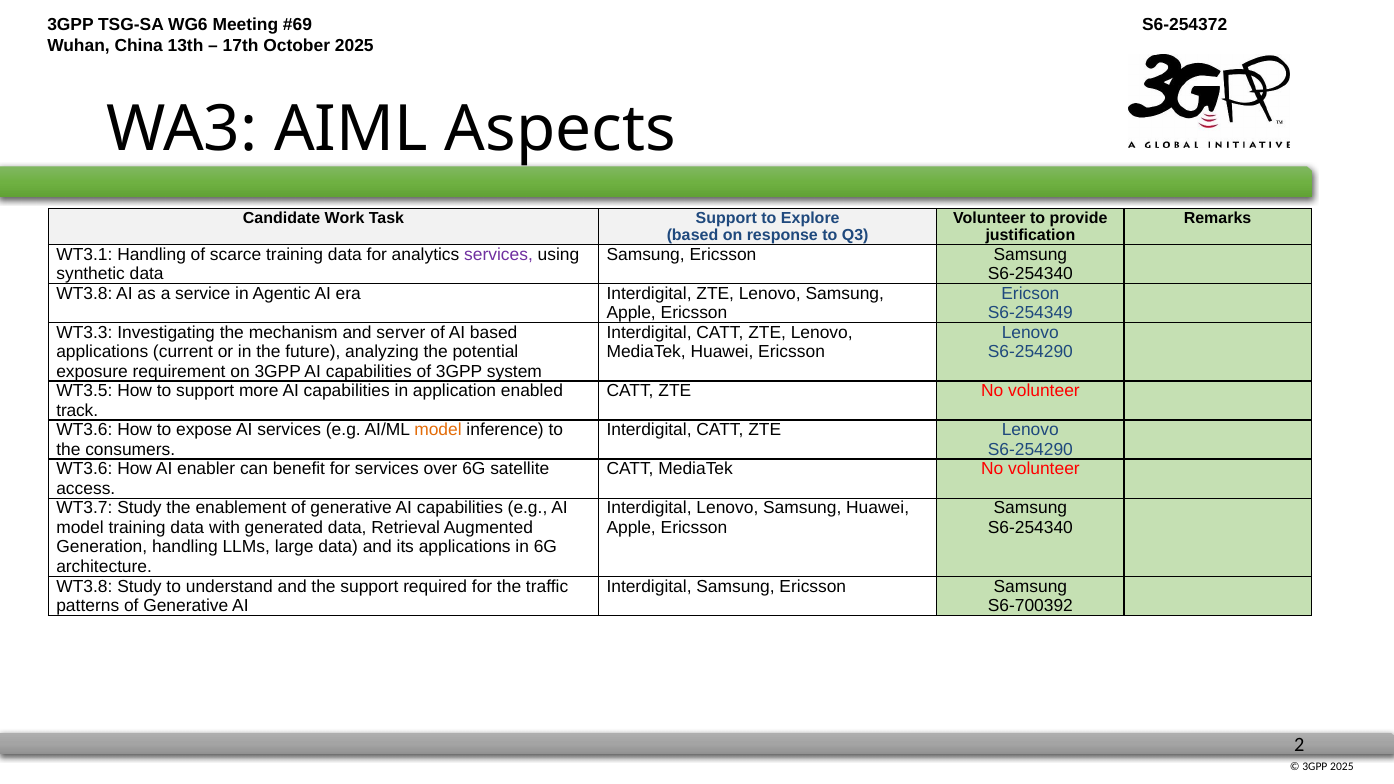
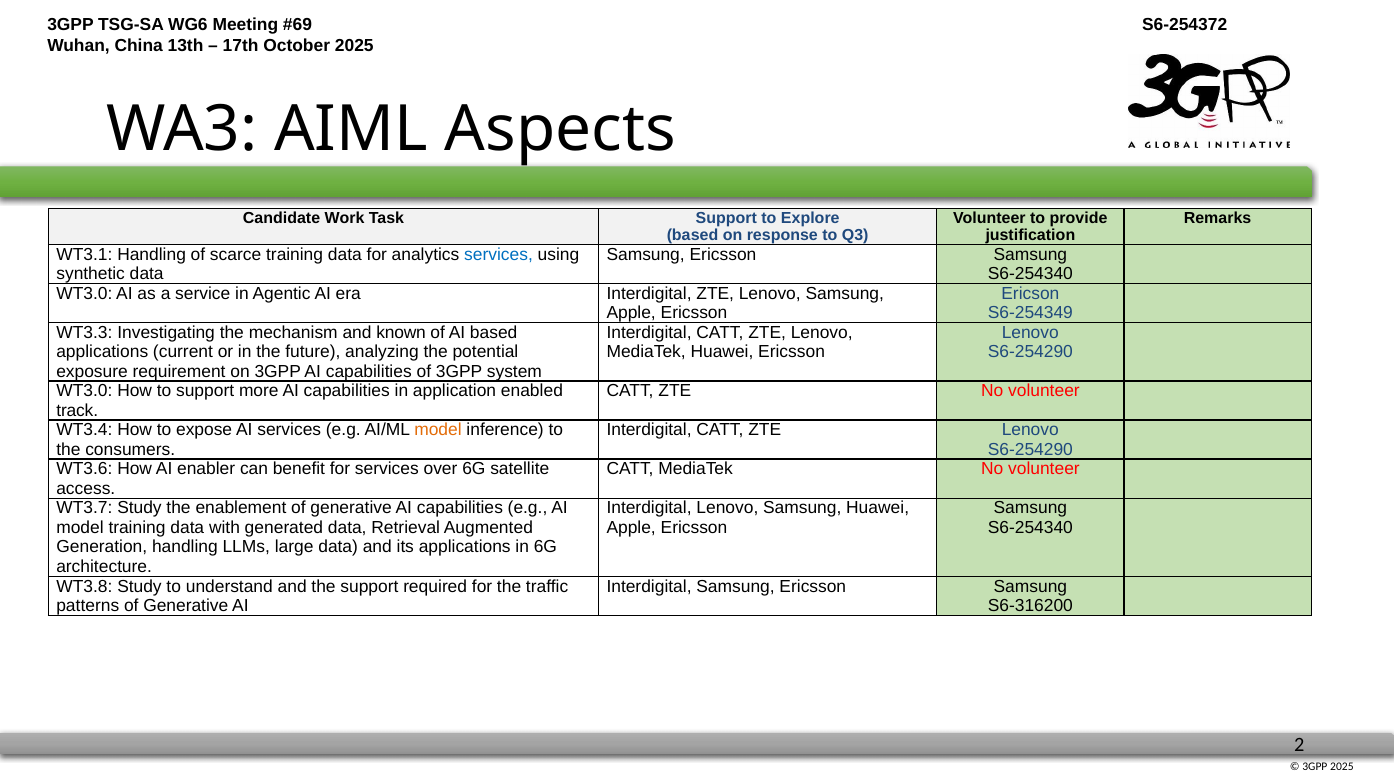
services at (499, 254) colour: purple -> blue
WT3.8 at (84, 293): WT3.8 -> WT3.0
server: server -> known
WT3.5 at (84, 391): WT3.5 -> WT3.0
WT3.6 at (84, 430): WT3.6 -> WT3.4
S6-700392: S6-700392 -> S6-316200
